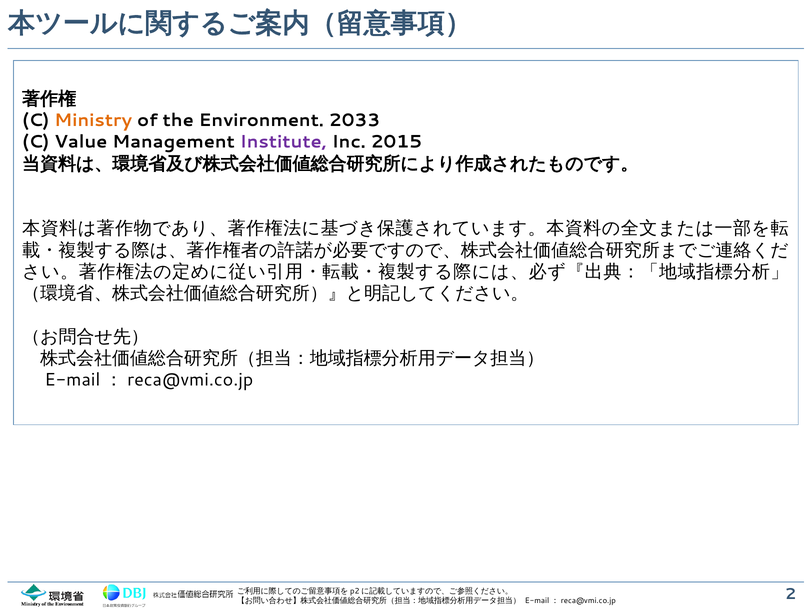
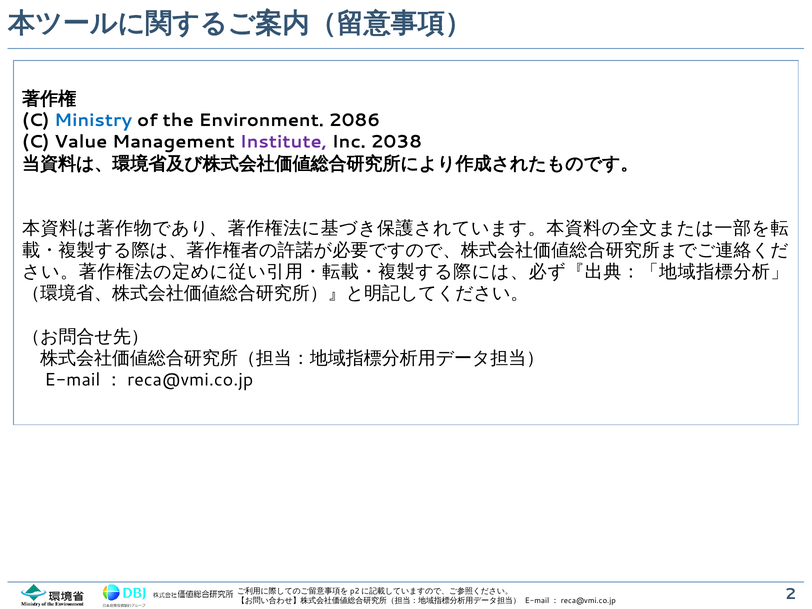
Ministry colour: orange -> blue
2033: 2033 -> 2086
2015: 2015 -> 2038
